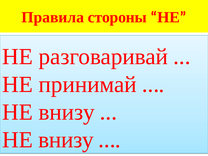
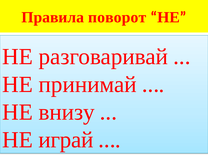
стороны: стороны -> поворот
внизу at (66, 140): внизу -> играй
